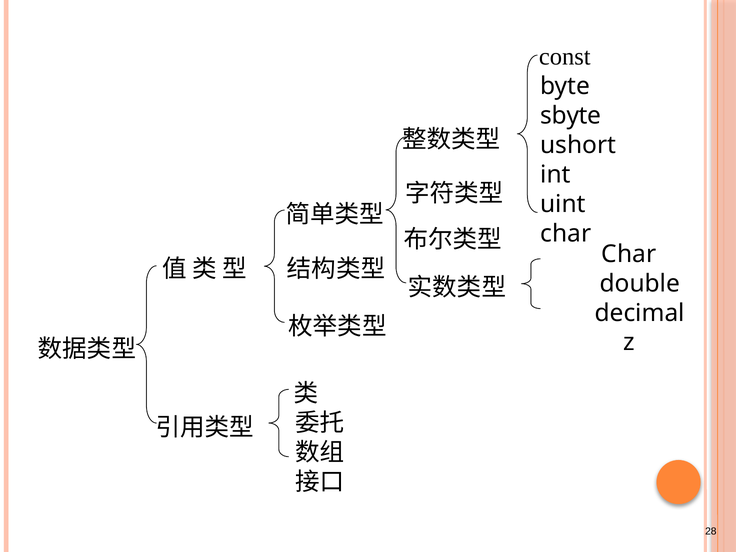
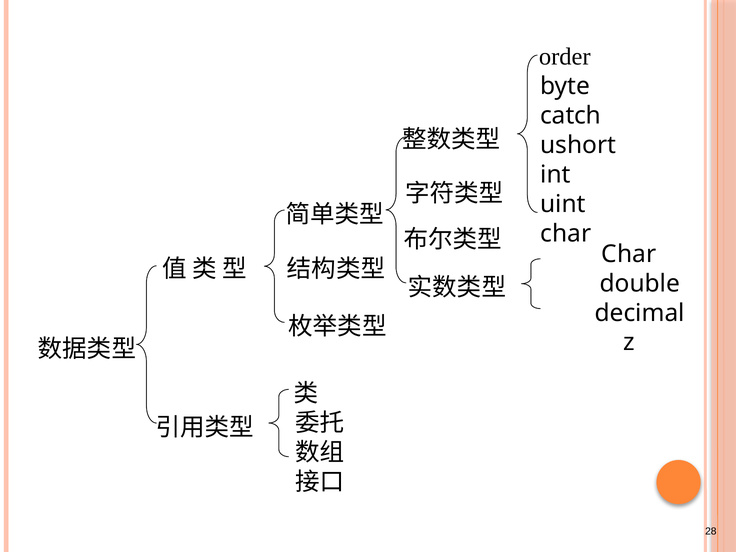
const: const -> order
sbyte: sbyte -> catch
